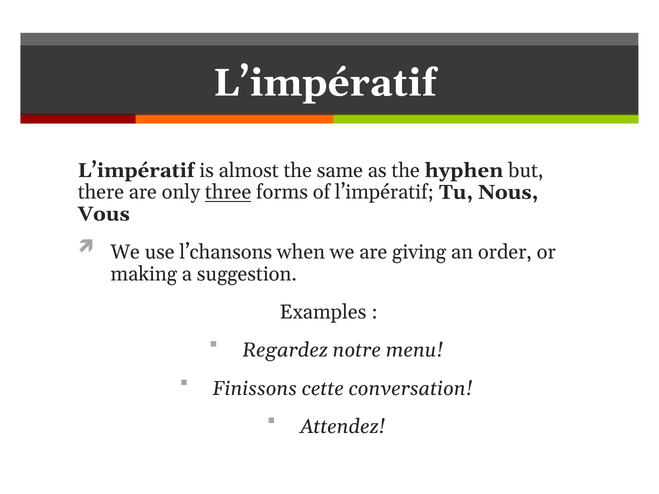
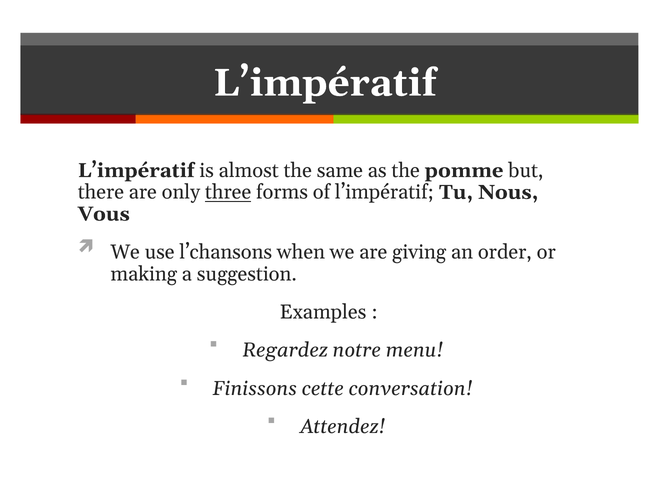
hyphen: hyphen -> pomme
